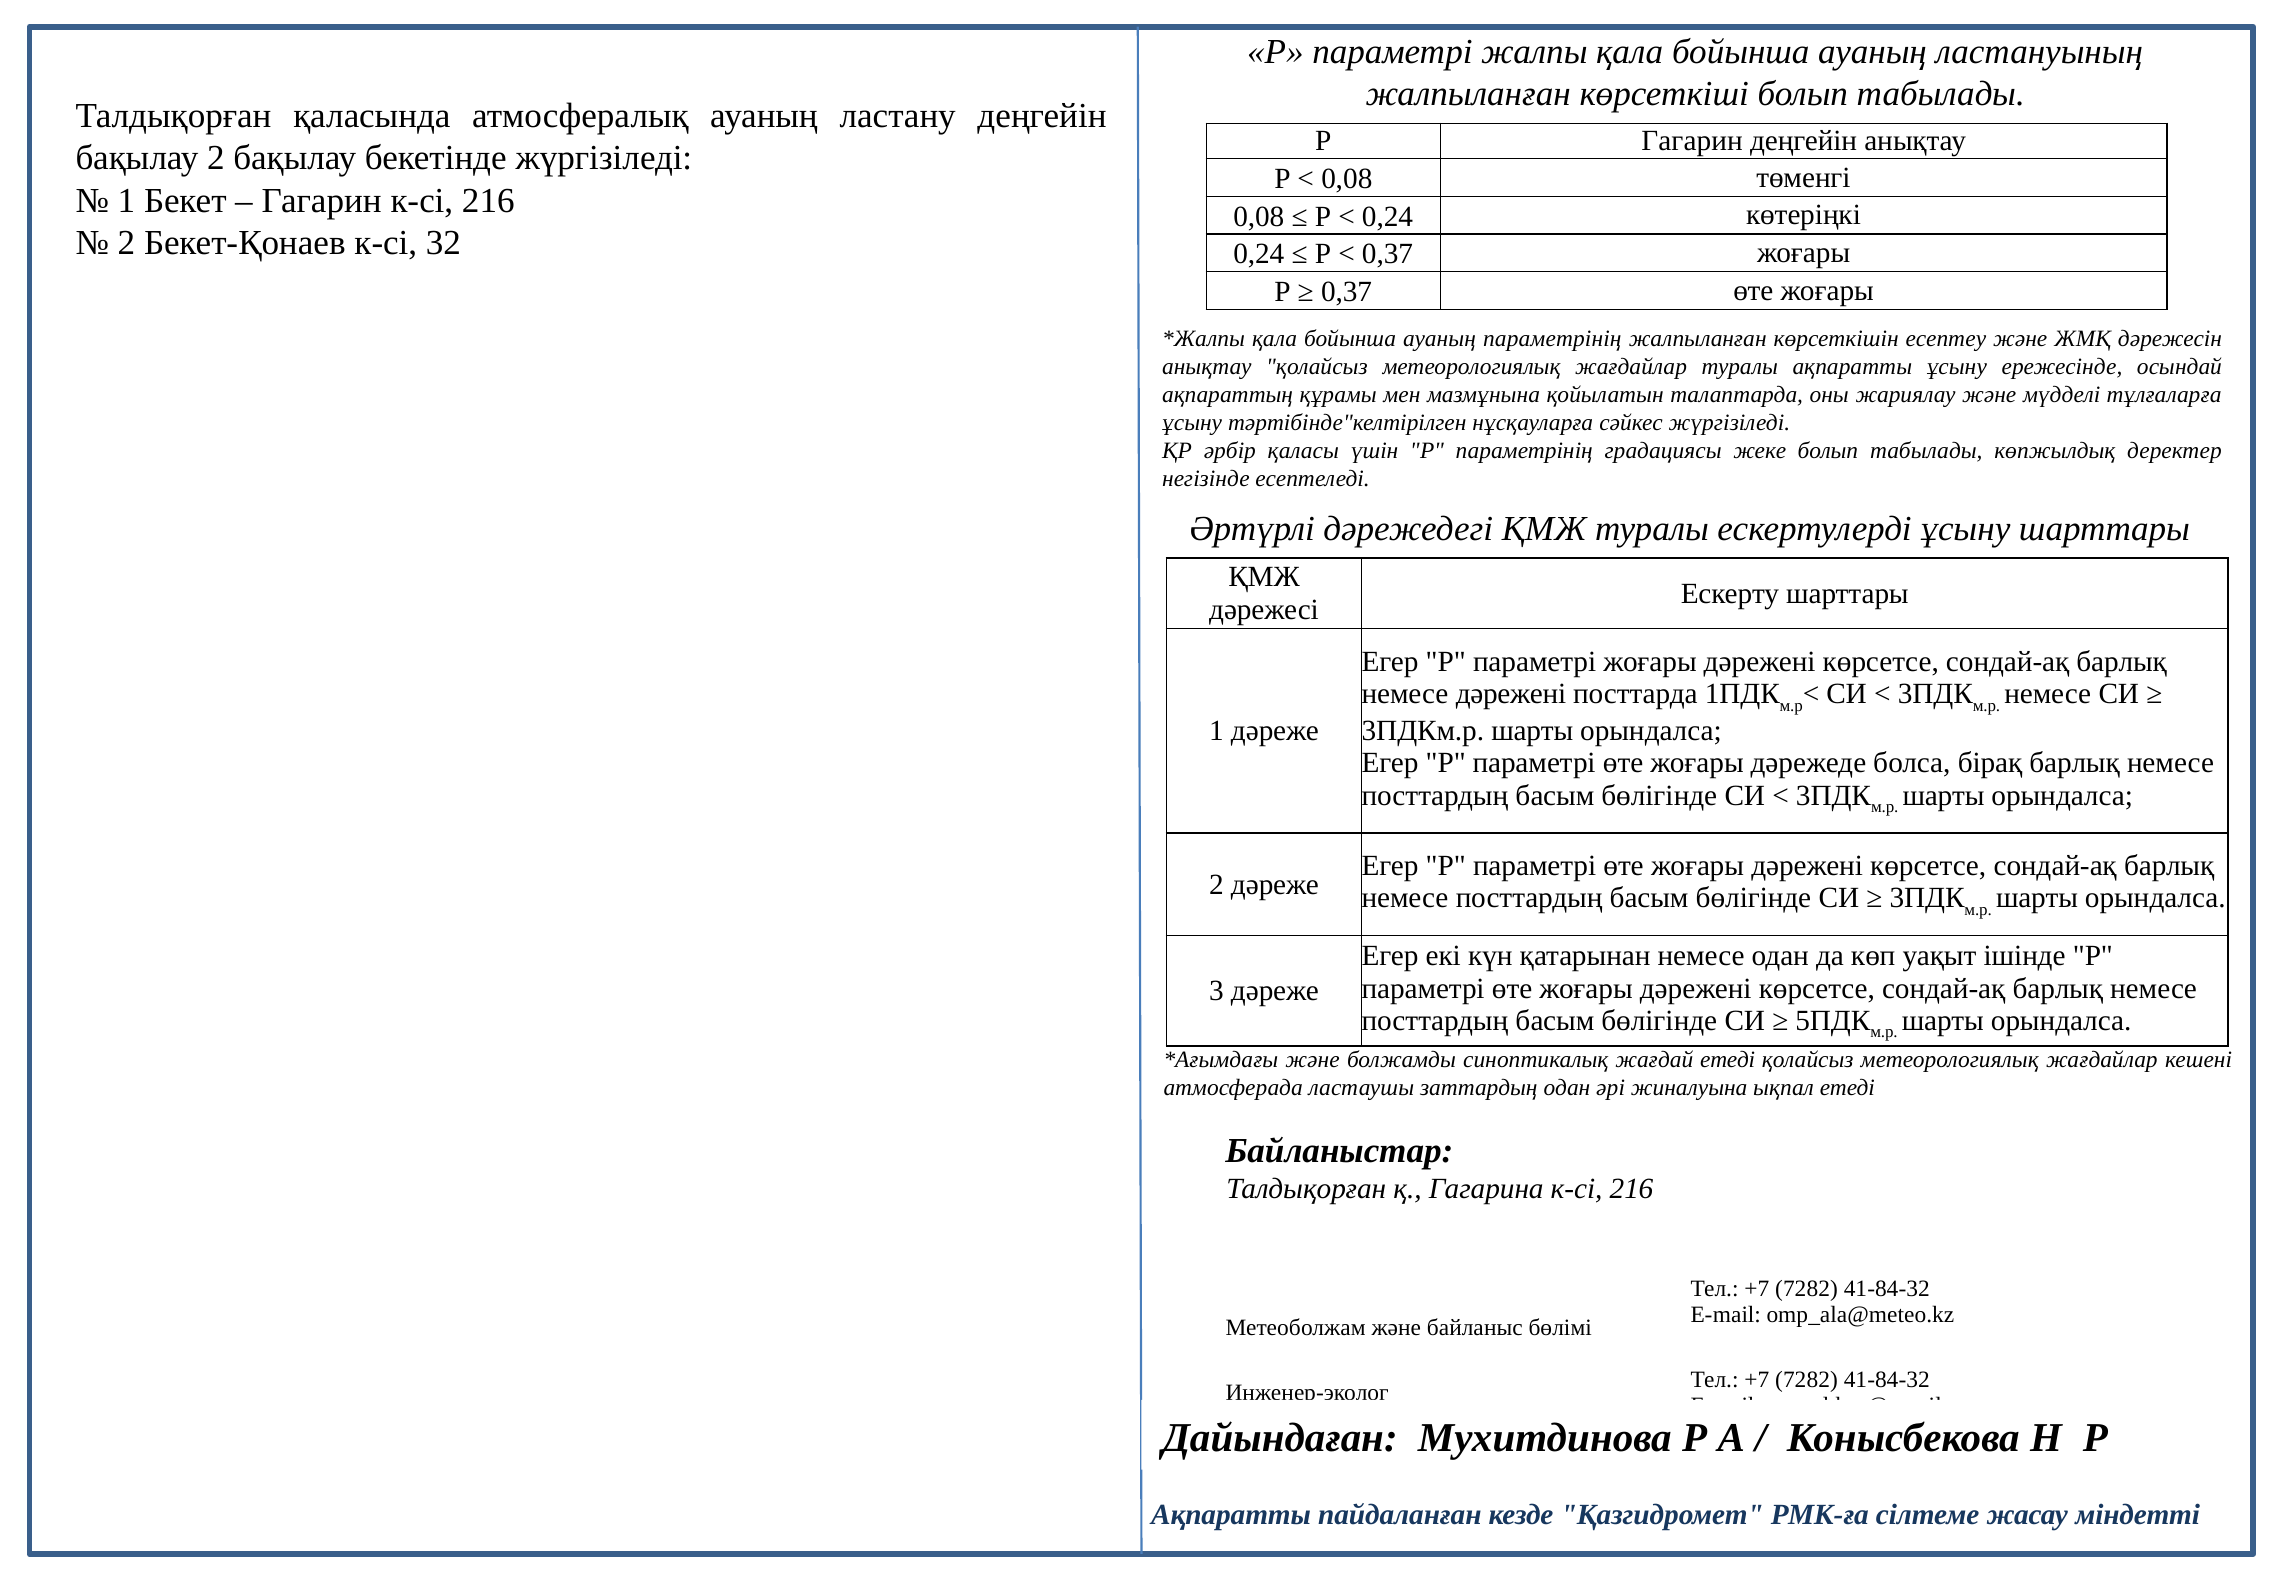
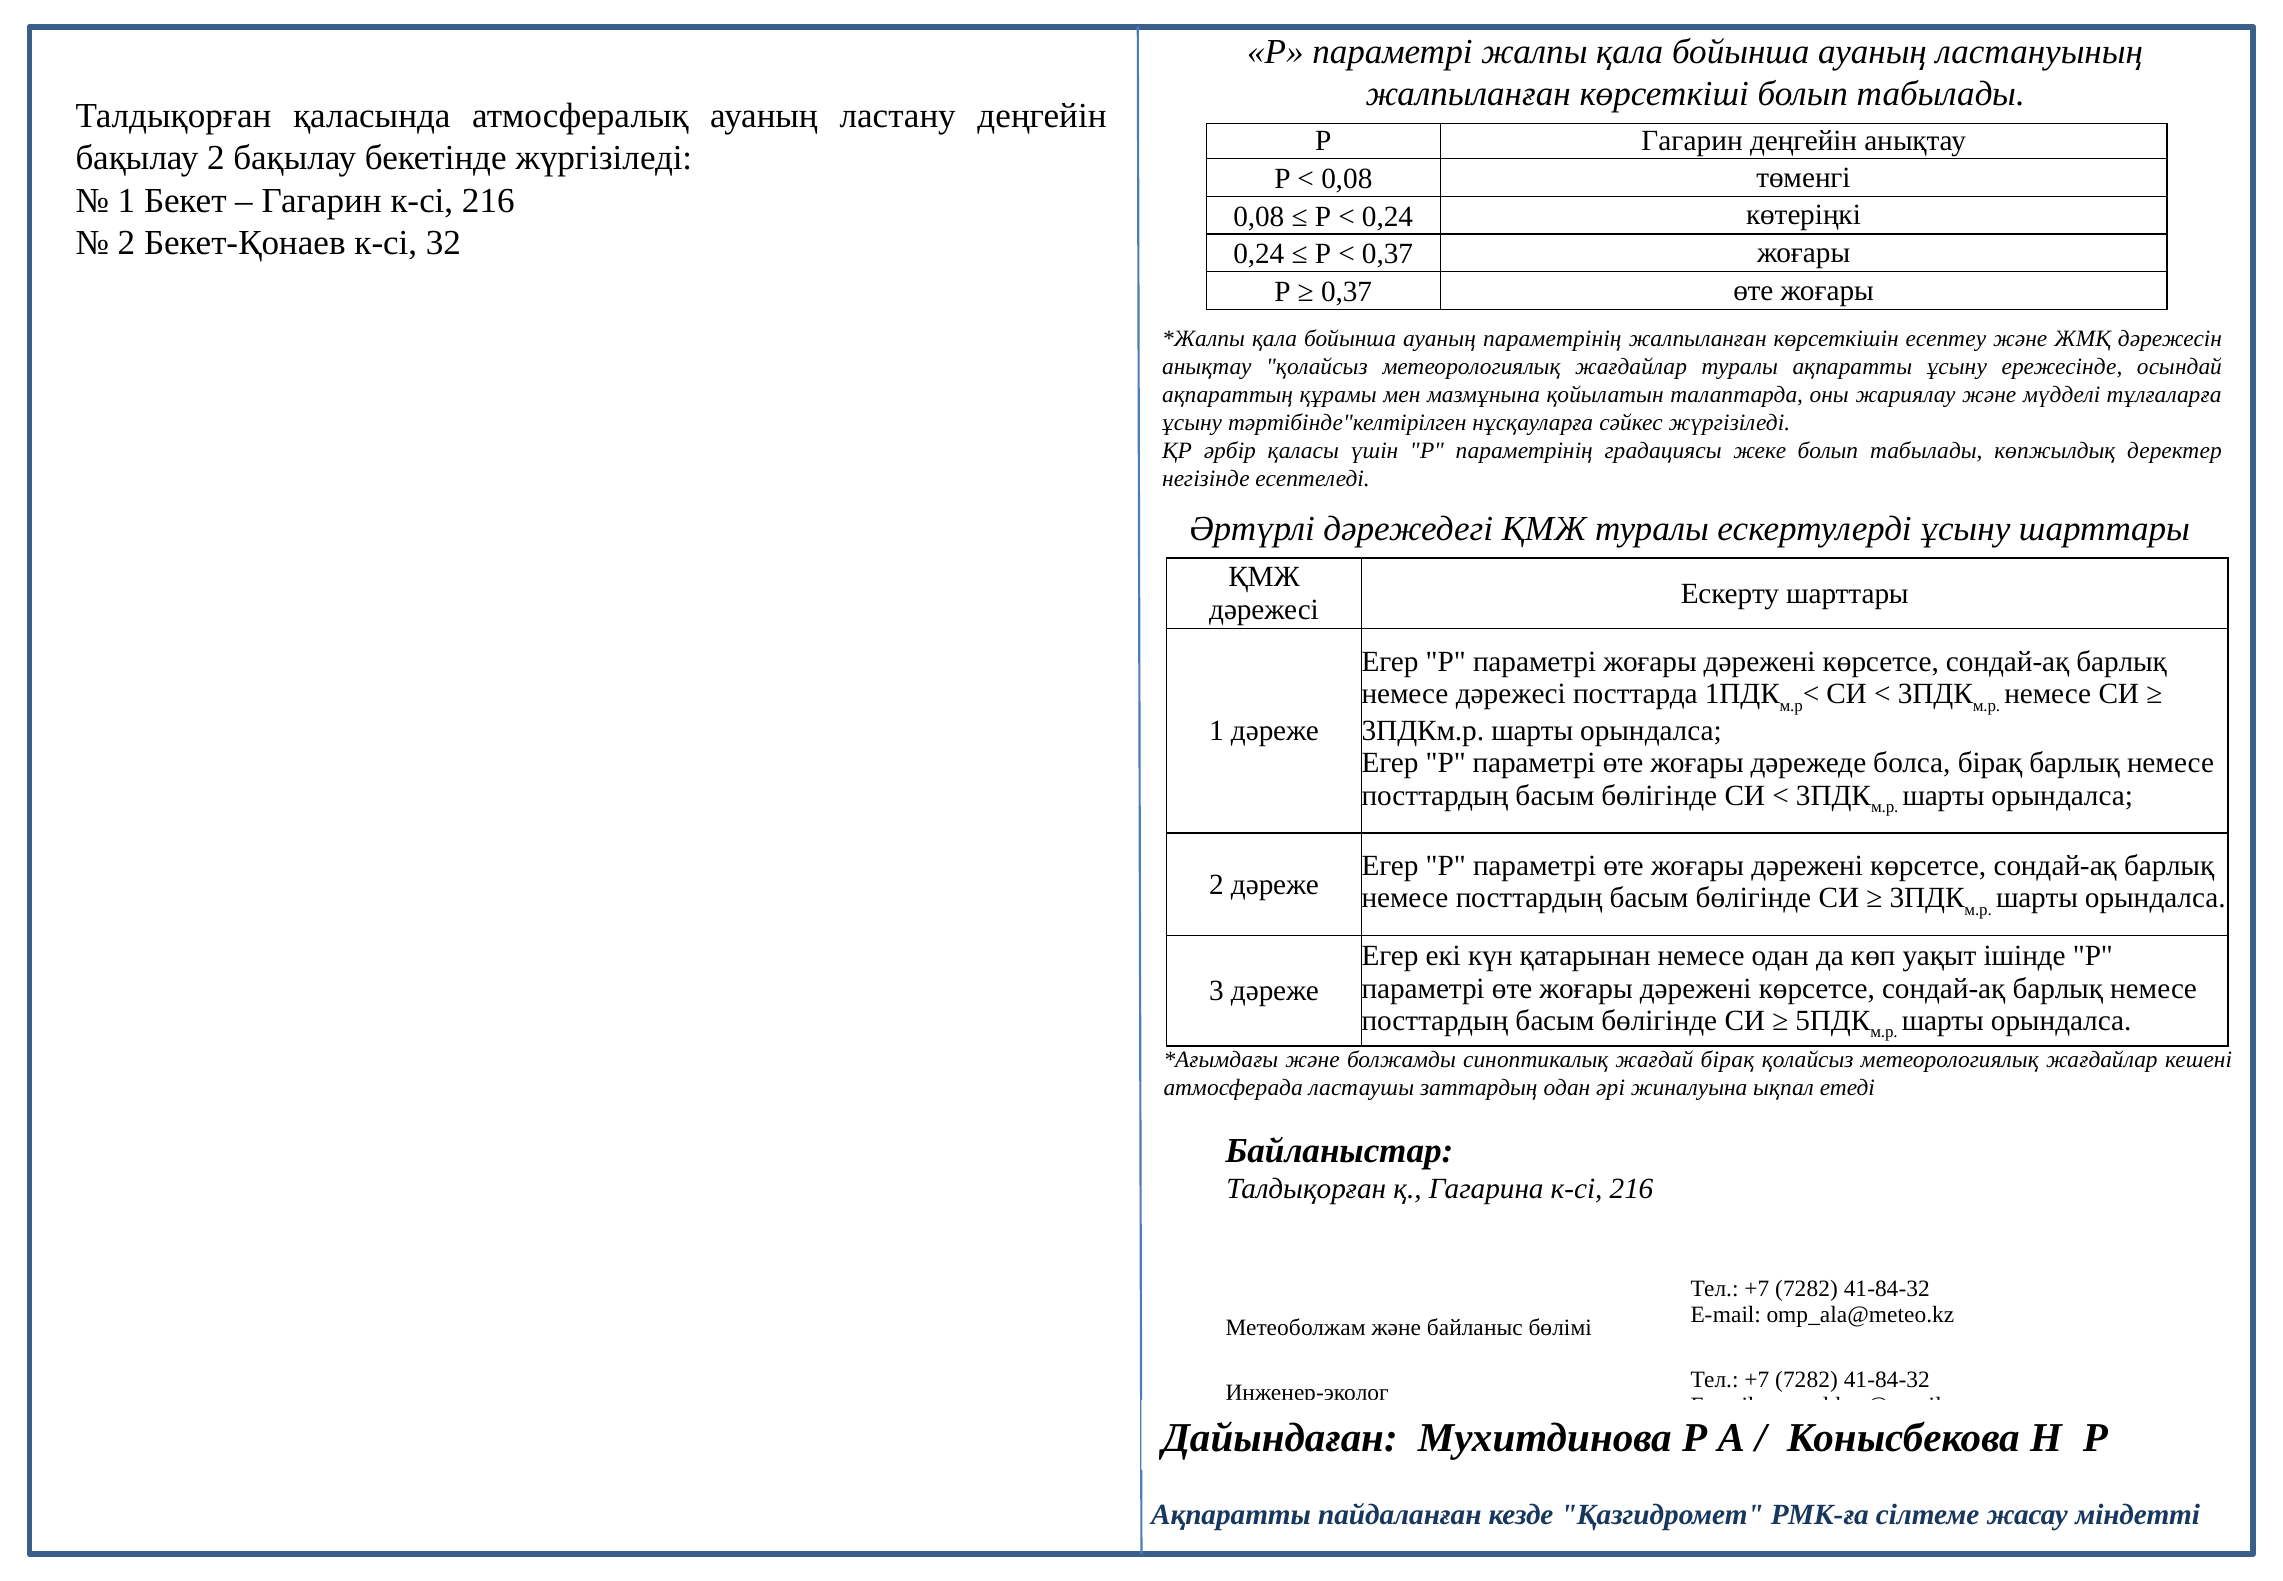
немесе дәрежені: дәрежені -> дәрежесі
жағдай етеді: етеді -> бірақ
